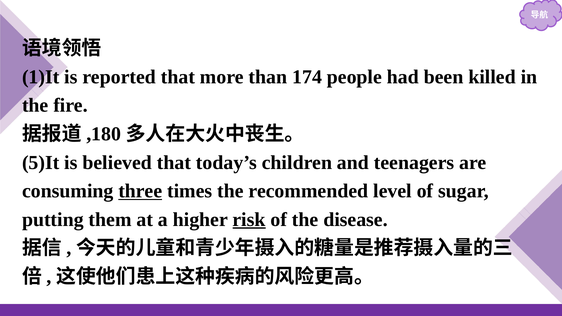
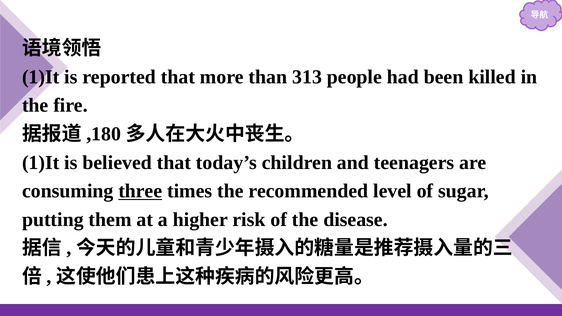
174: 174 -> 313
5)It at (41, 163): 5)It -> 1)It
risk underline: present -> none
